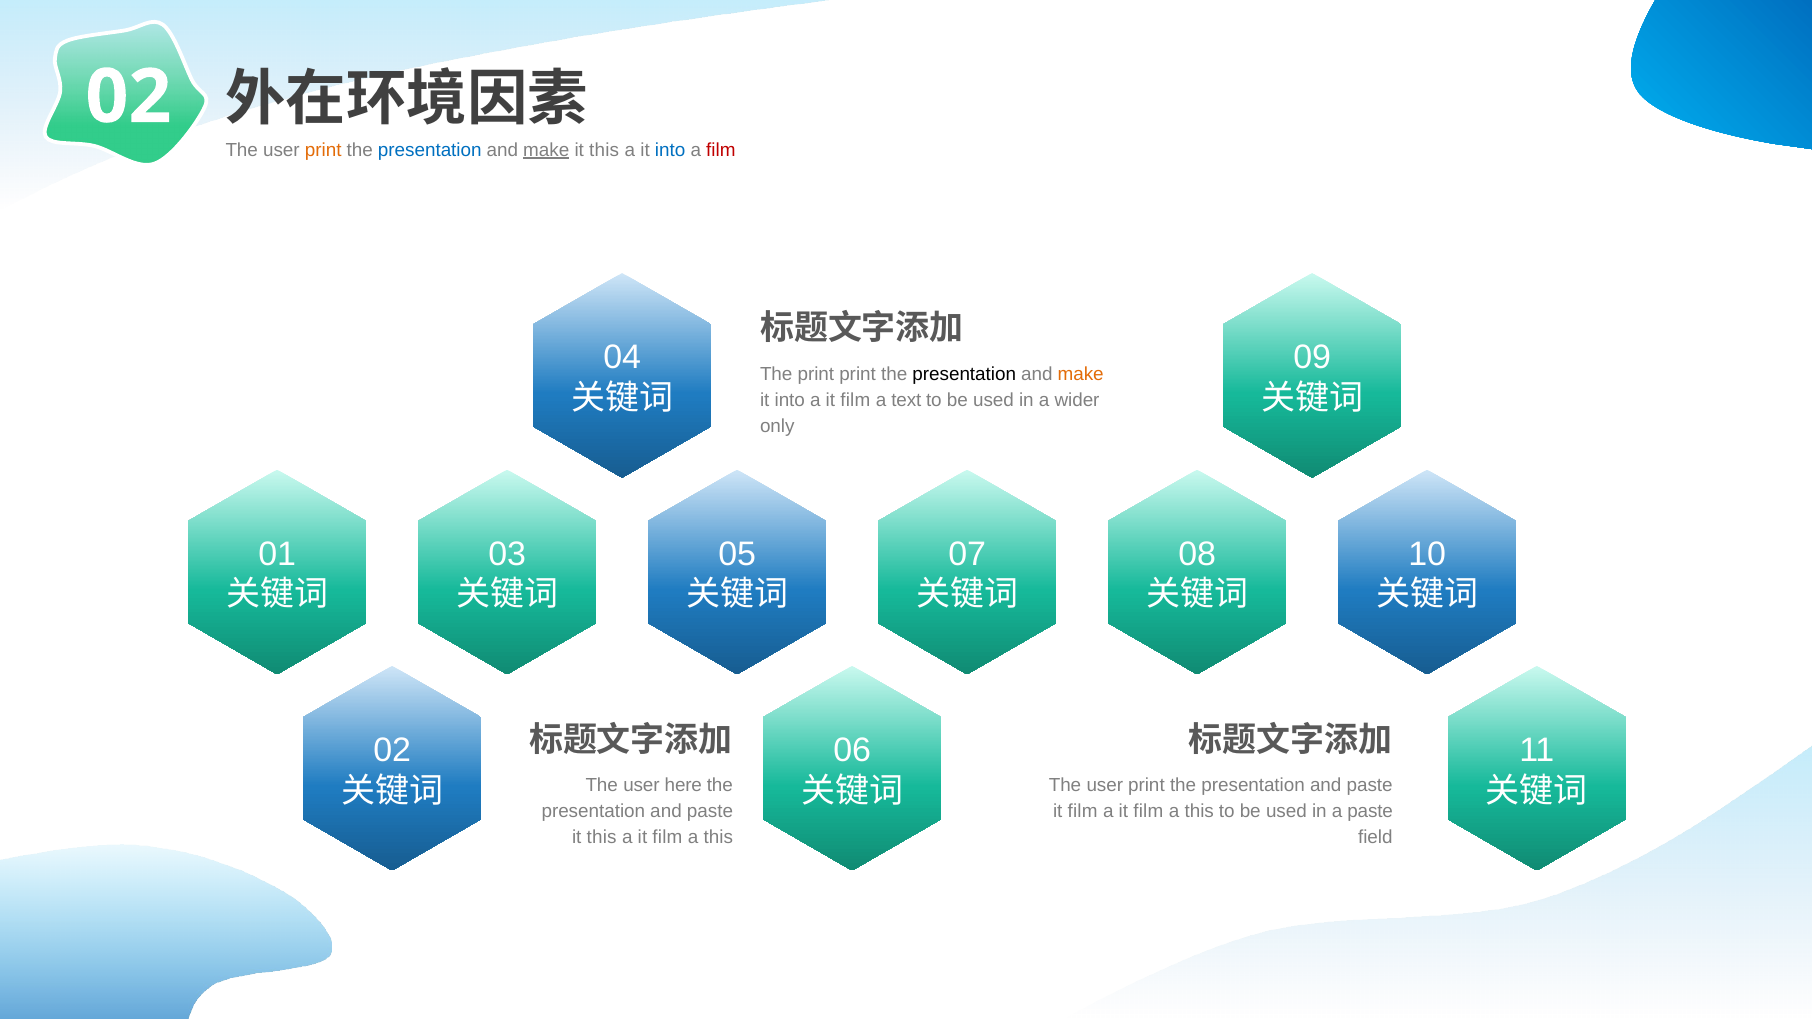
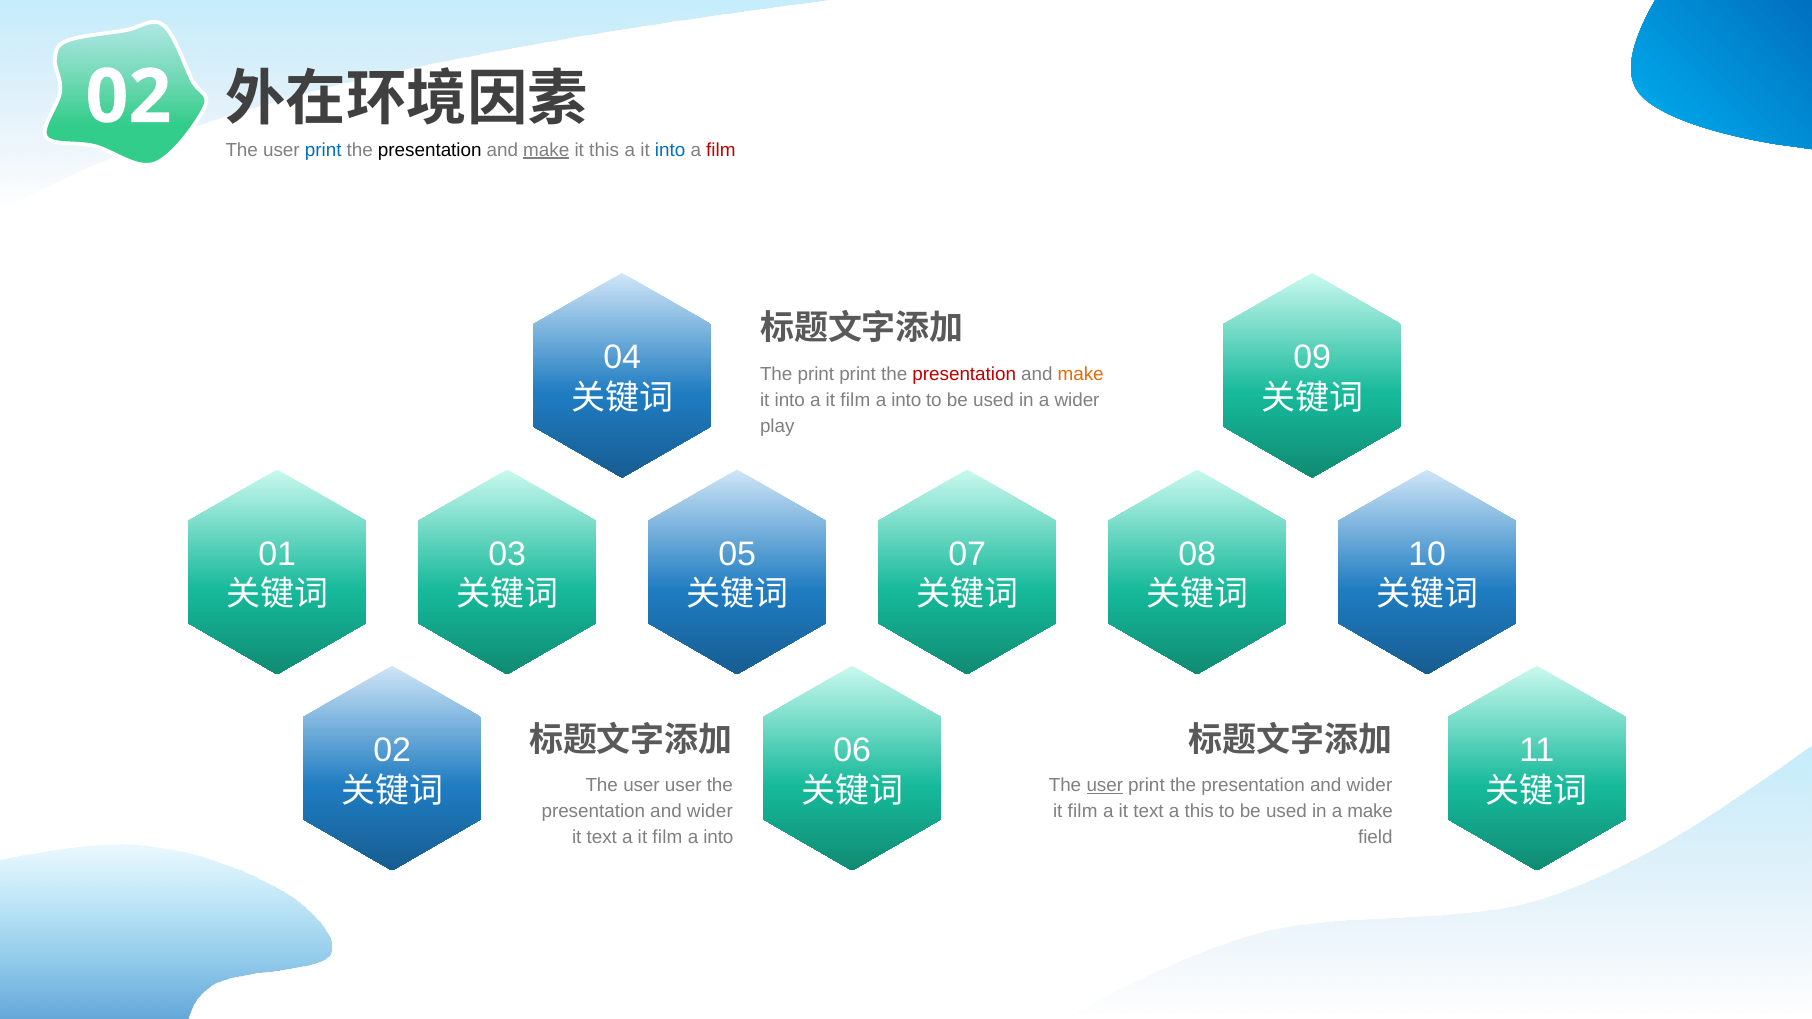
print at (323, 150) colour: orange -> blue
presentation at (430, 150) colour: blue -> black
presentation at (964, 374) colour: black -> red
text at (906, 400): text -> into
only: only -> play
user here: here -> user
user at (1105, 786) underline: none -> present
paste at (1370, 786): paste -> wider
paste at (710, 811): paste -> wider
film at (1148, 811): film -> text
a paste: paste -> make
this at (602, 837): this -> text
this at (718, 837): this -> into
